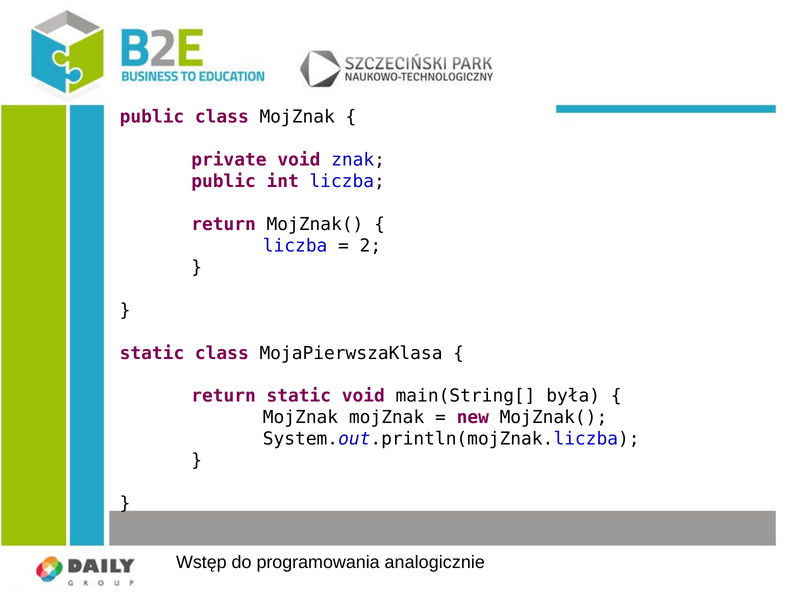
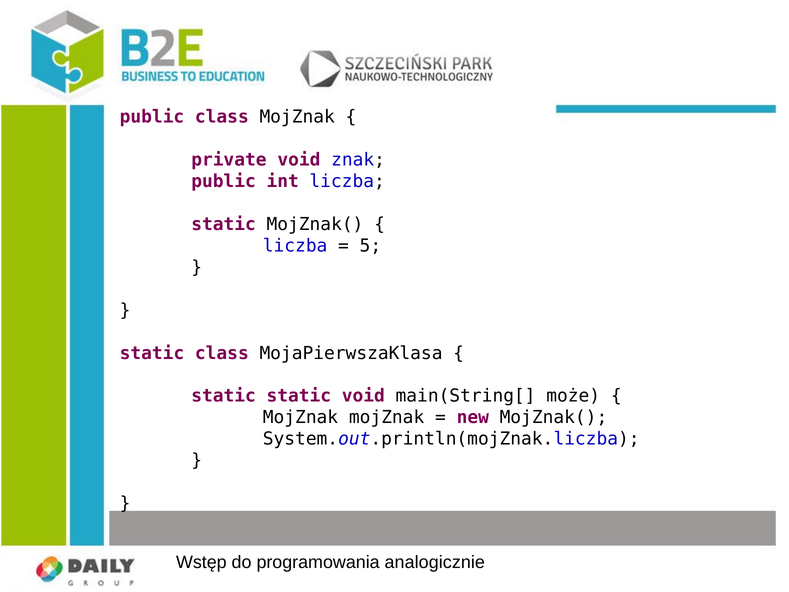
return at (224, 224): return -> static
2: 2 -> 5
return at (224, 396): return -> static
była: była -> może
